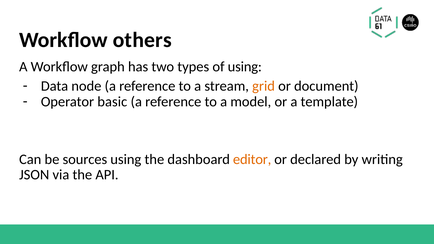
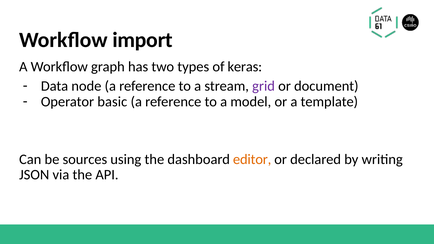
others: others -> import
of using: using -> keras
grid colour: orange -> purple
